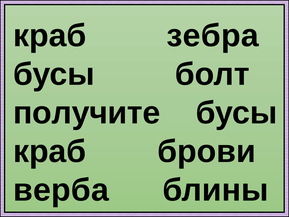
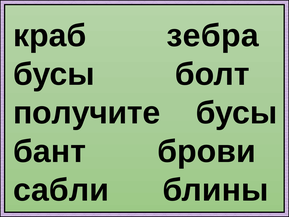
краб at (50, 151): краб -> бант
верба: верба -> сабли
